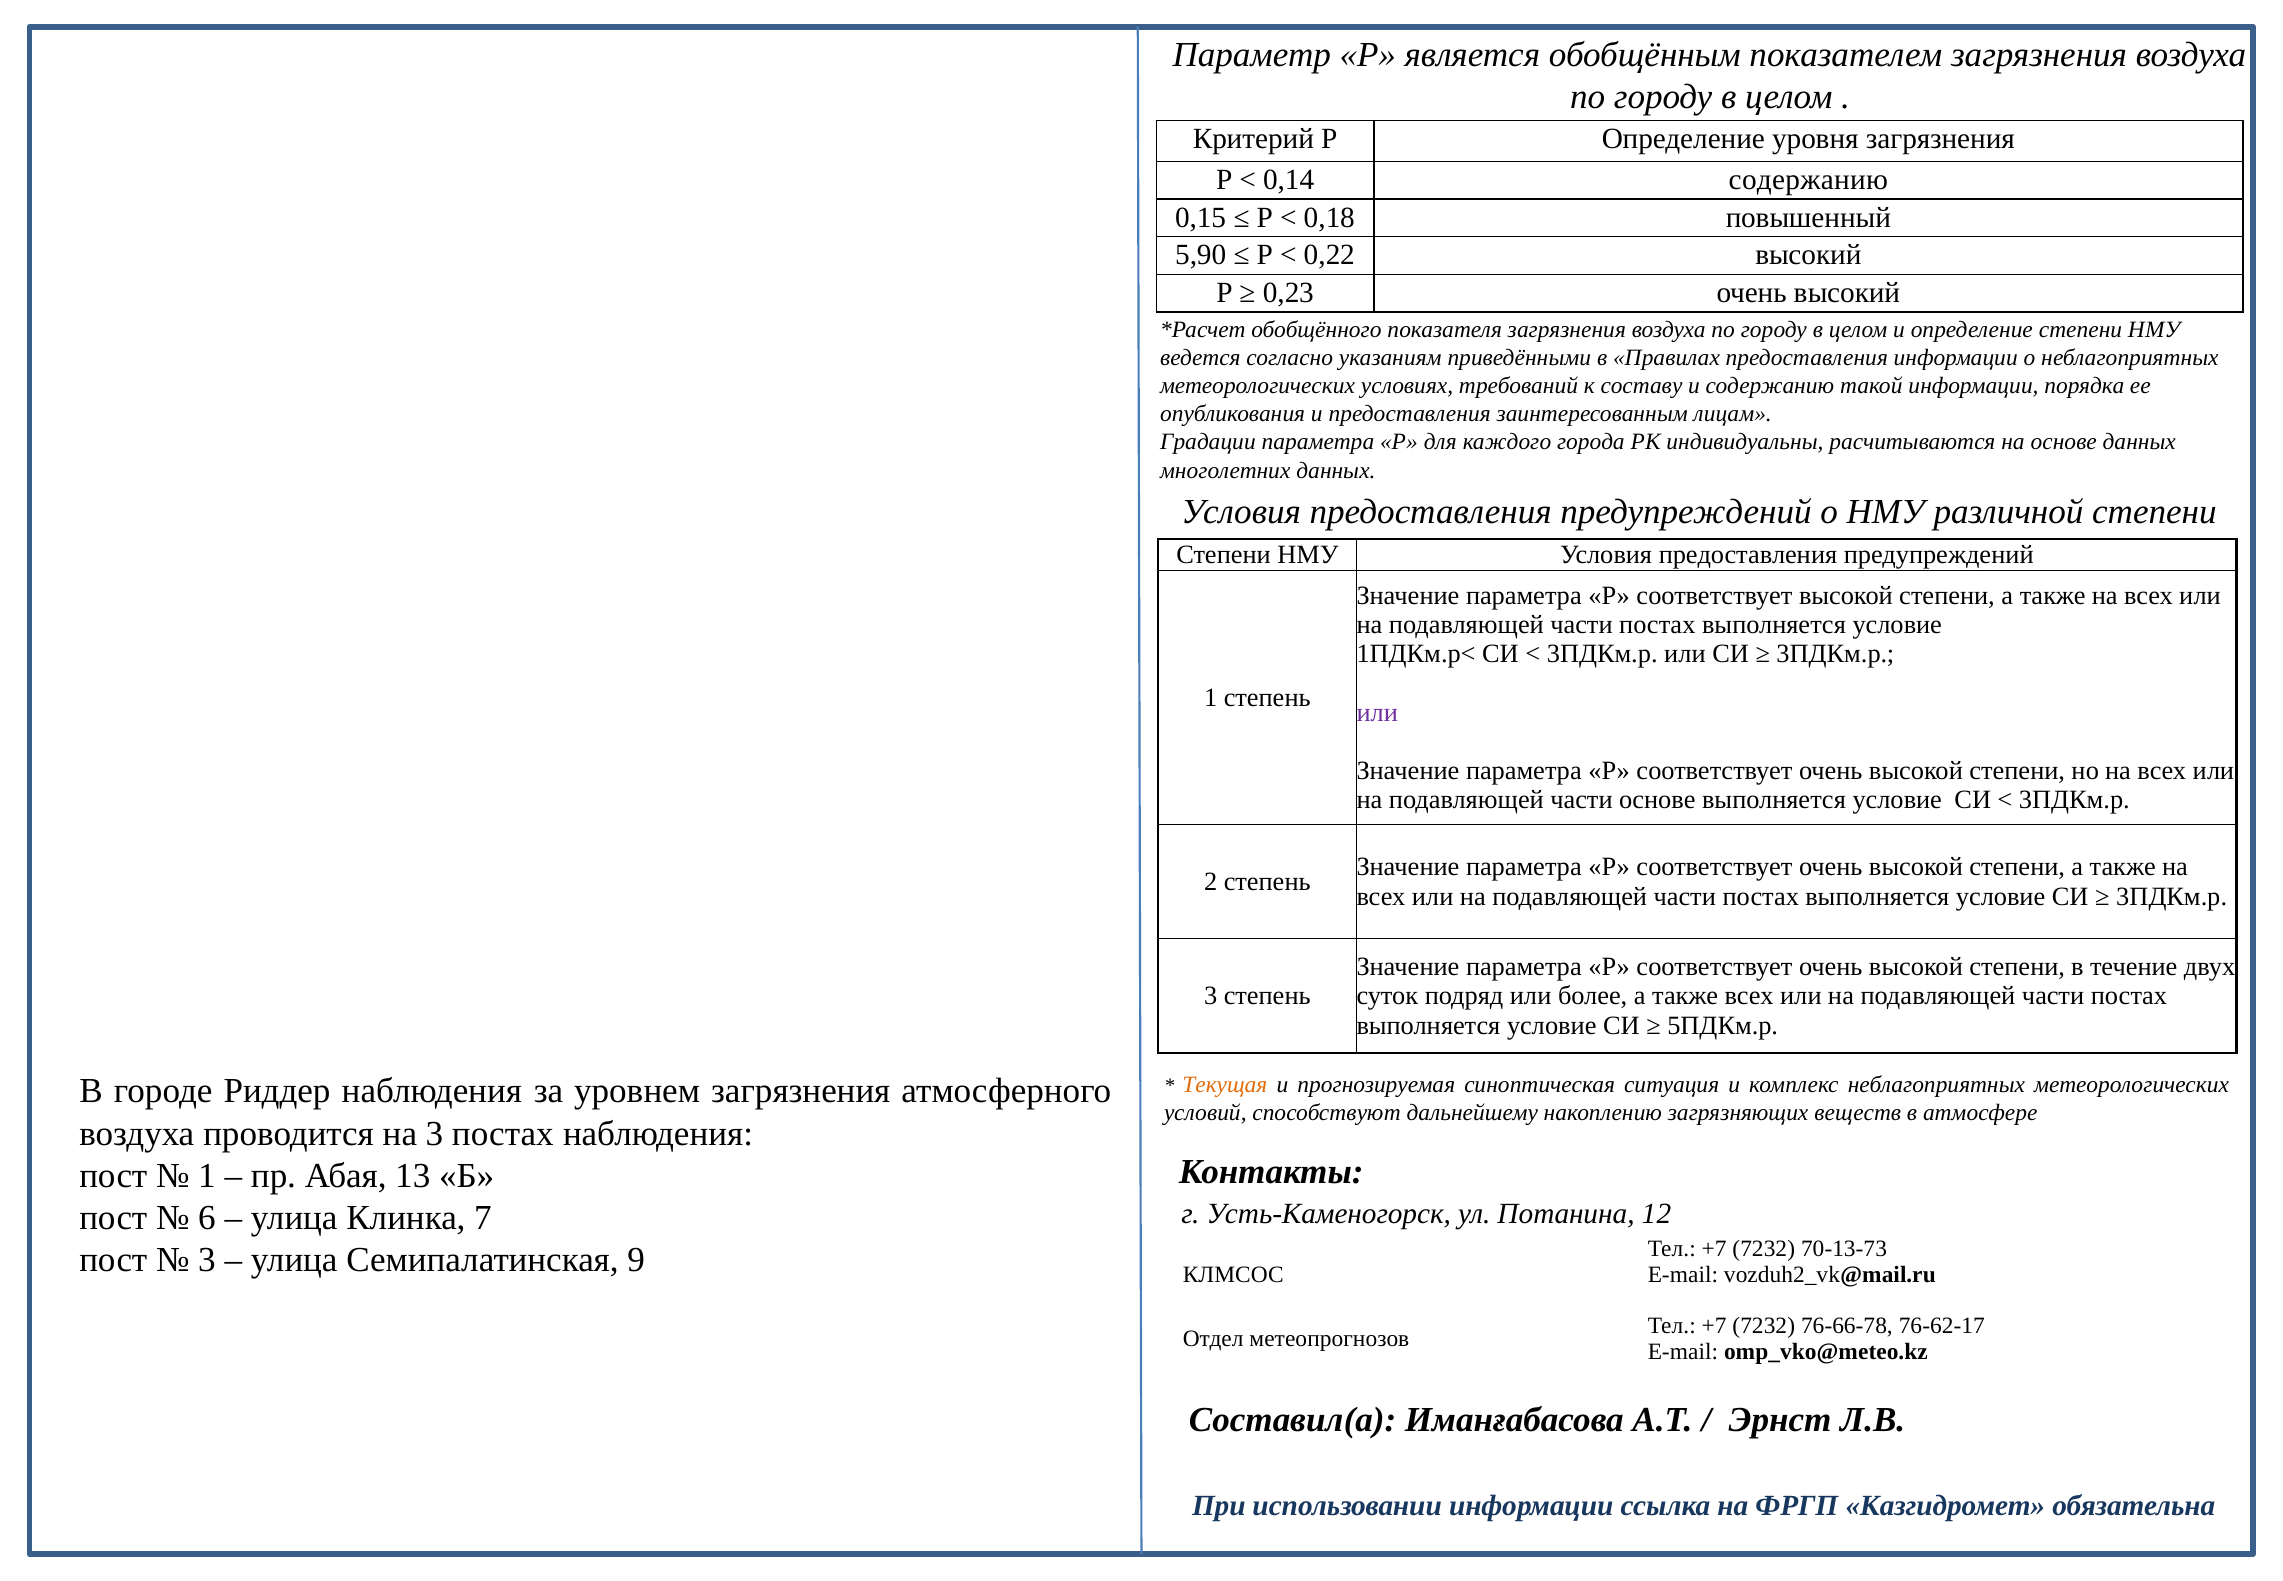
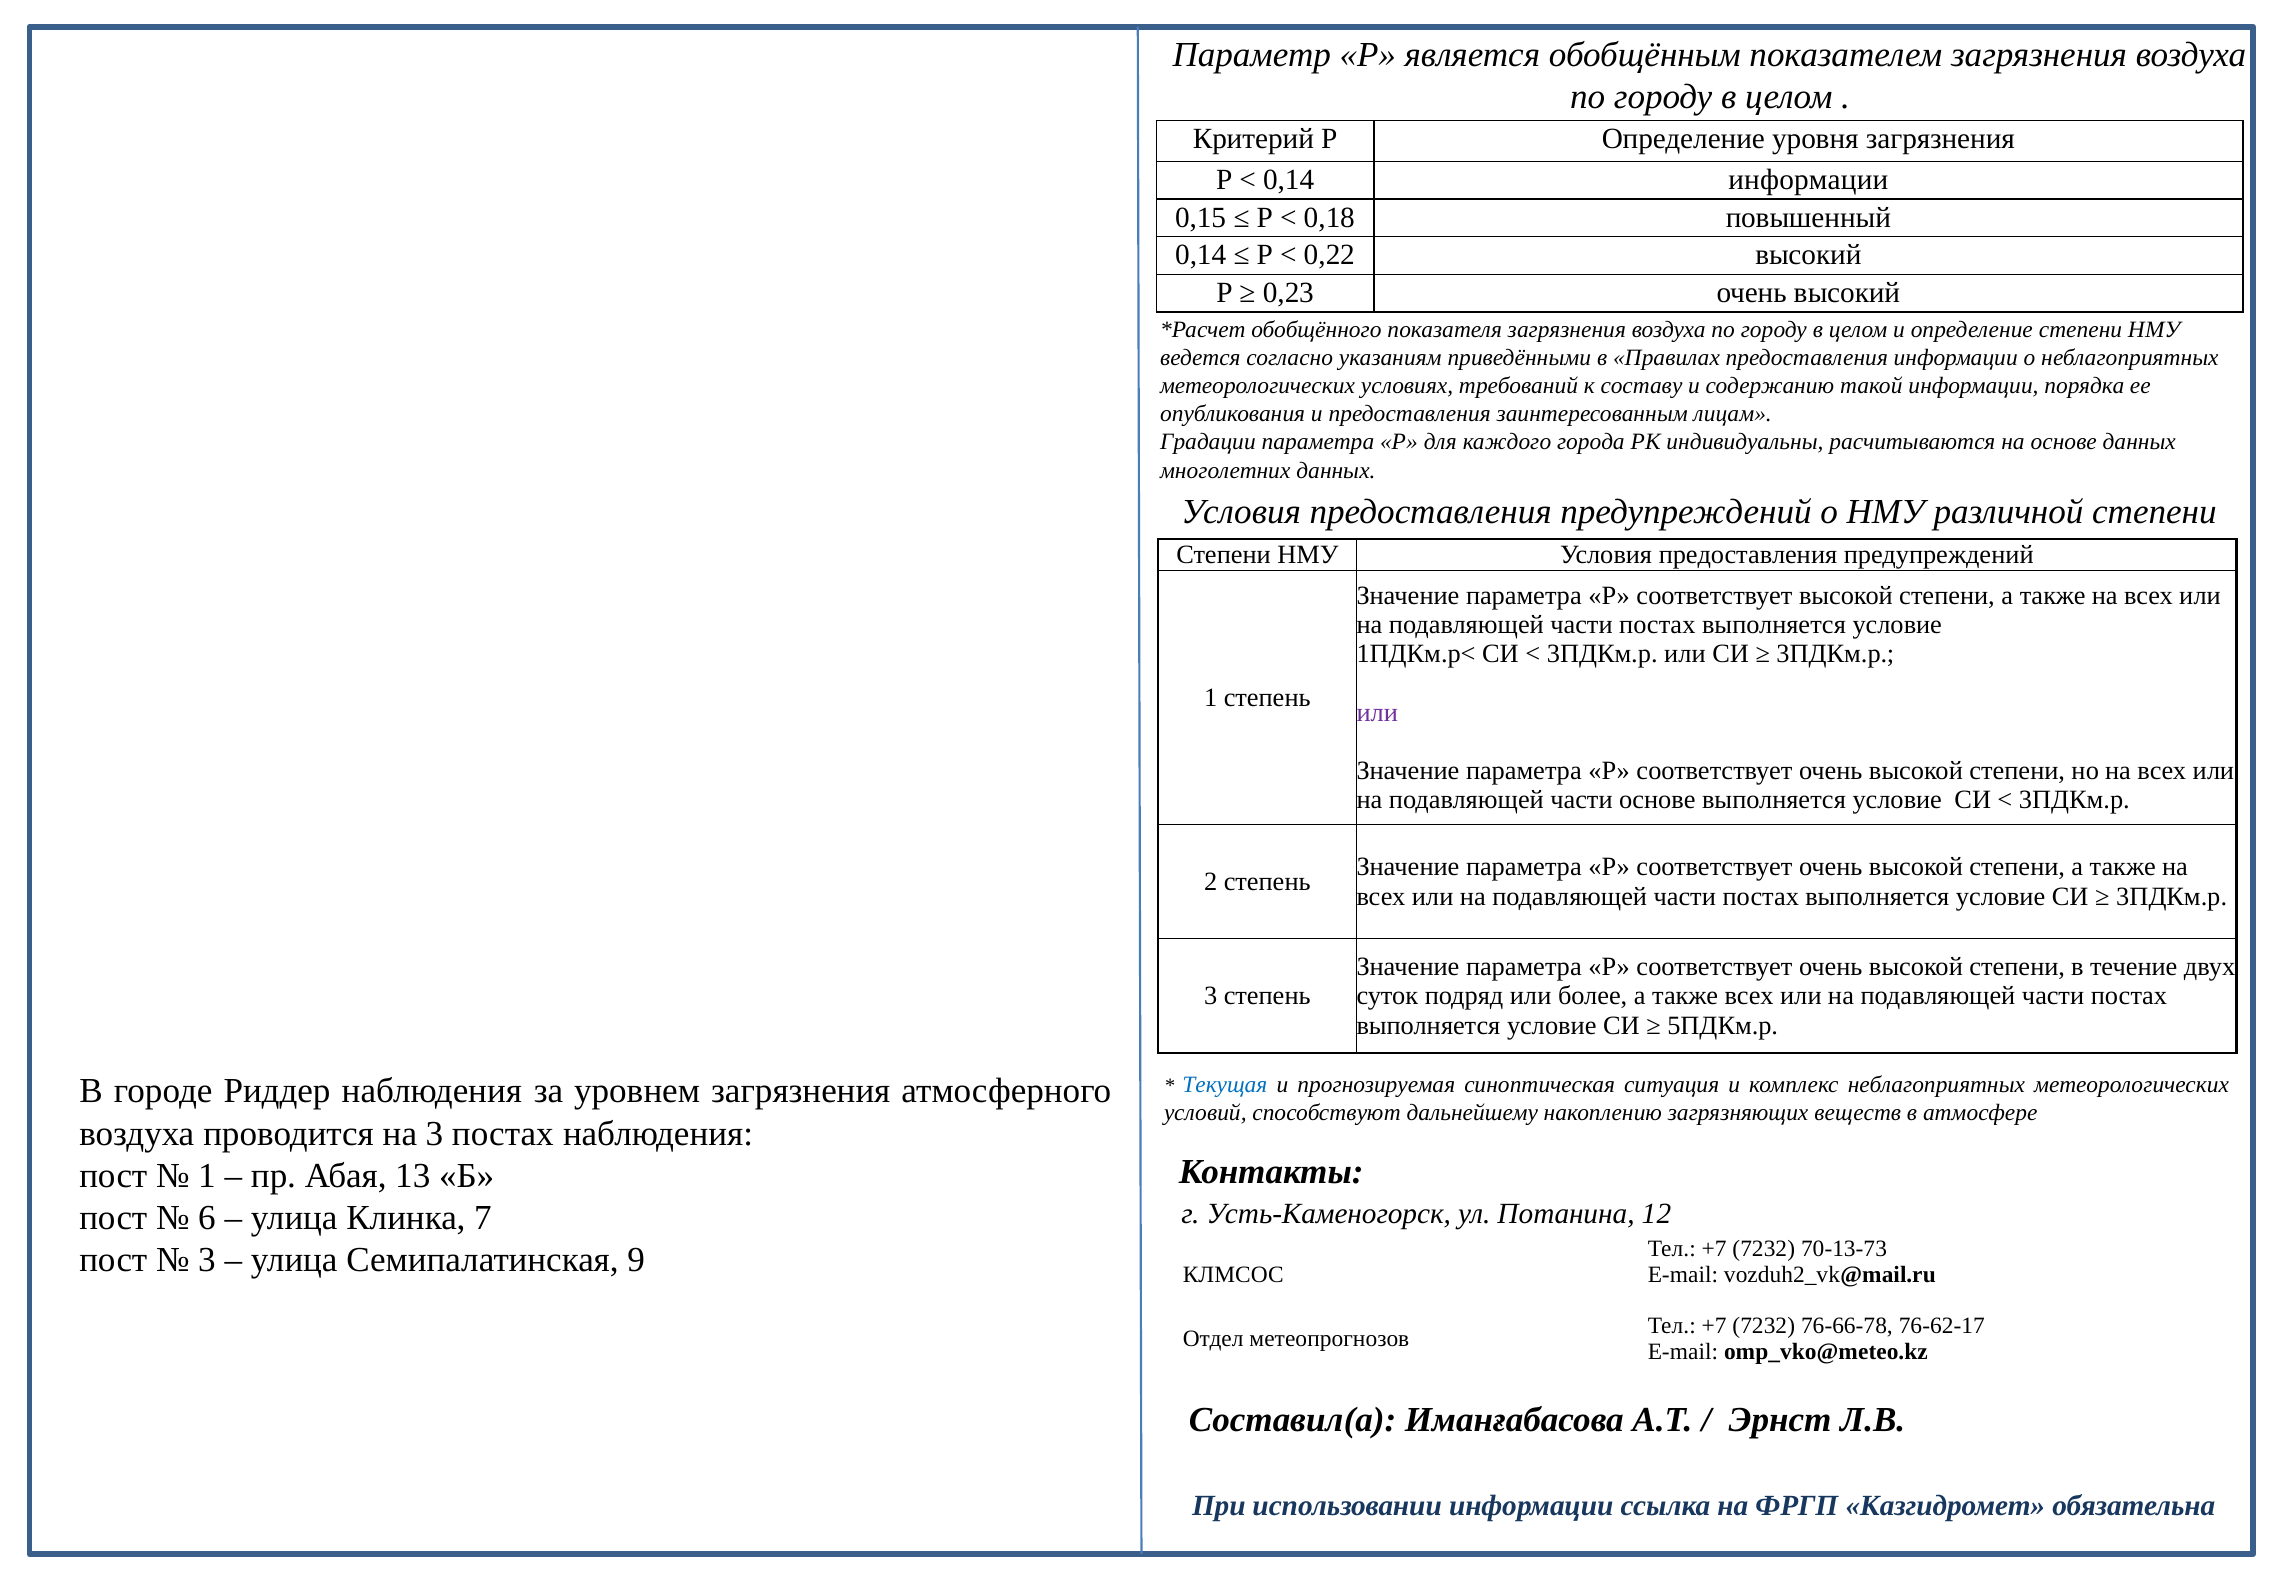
0,14 содержанию: содержанию -> информации
5,90 at (1201, 255): 5,90 -> 0,14
Текущая colour: orange -> blue
